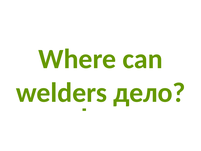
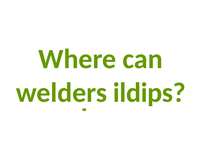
дело at (149, 92): дело -> ildips
